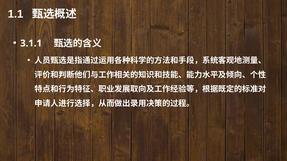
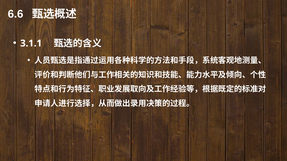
1.1: 1.1 -> 6.6
